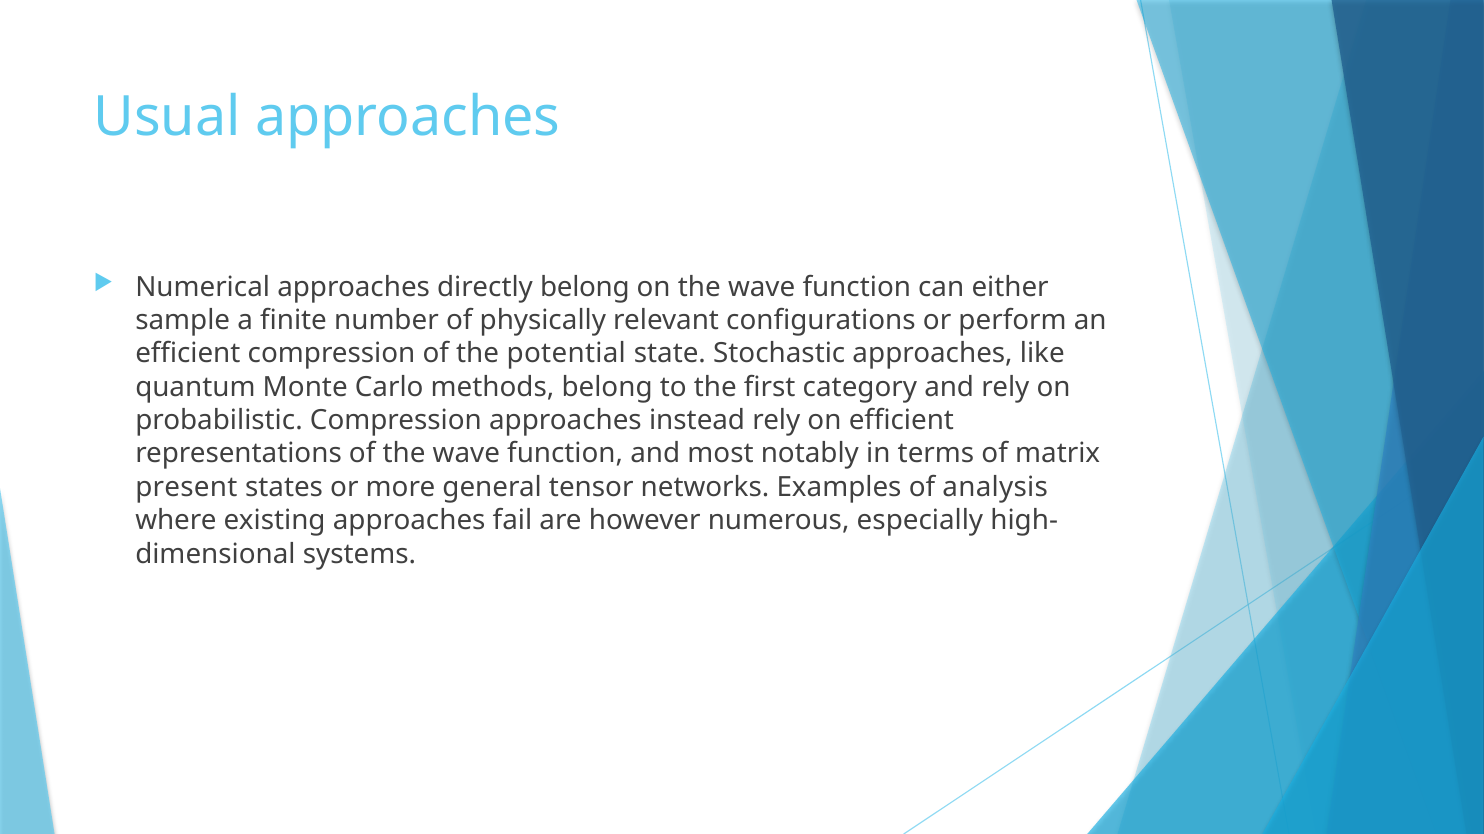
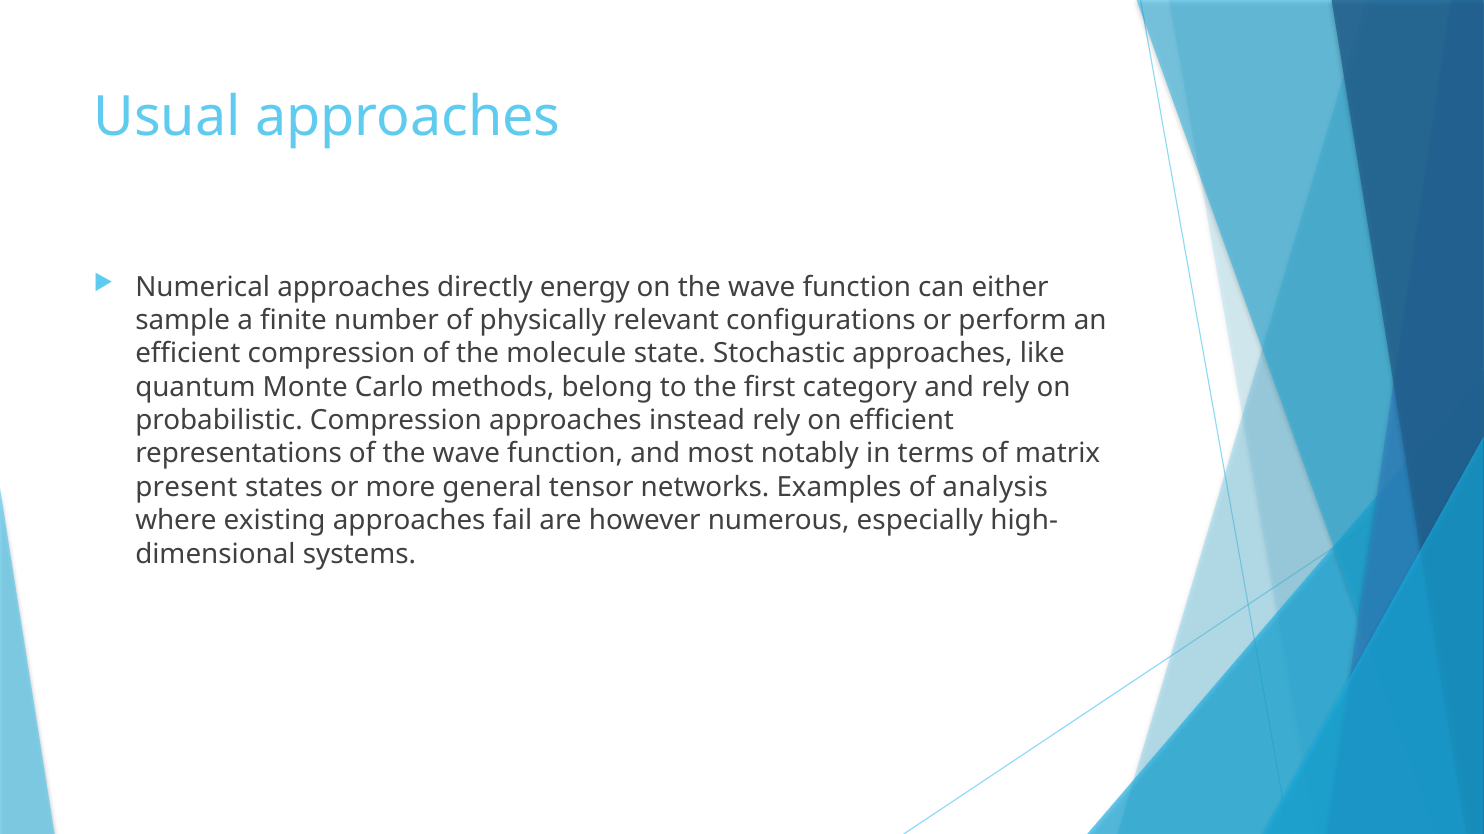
directly belong: belong -> energy
potential: potential -> molecule
